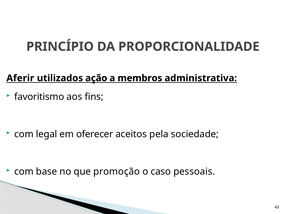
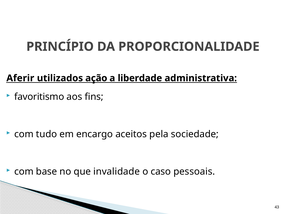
membros: membros -> liberdade
legal: legal -> tudo
oferecer: oferecer -> encargo
promoção: promoção -> invalidade
